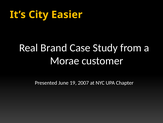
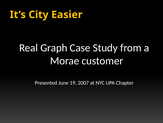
Brand: Brand -> Graph
